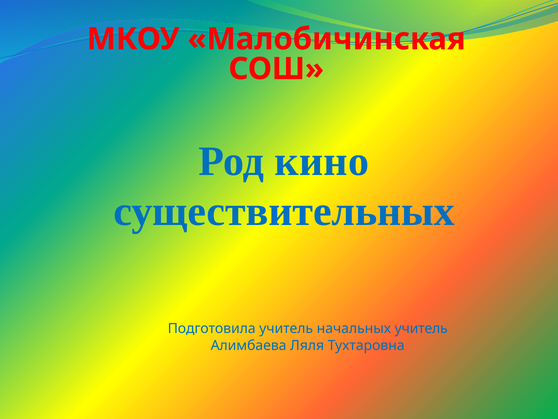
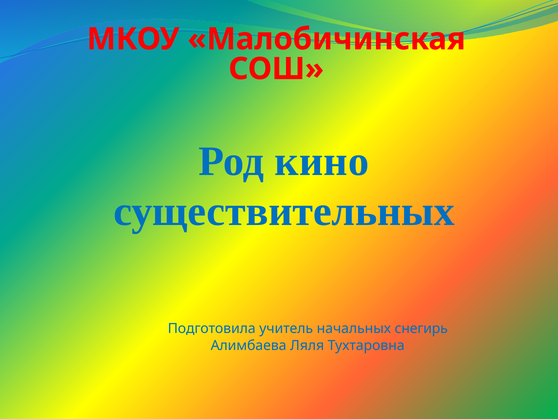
начальных учитель: учитель -> снегирь
